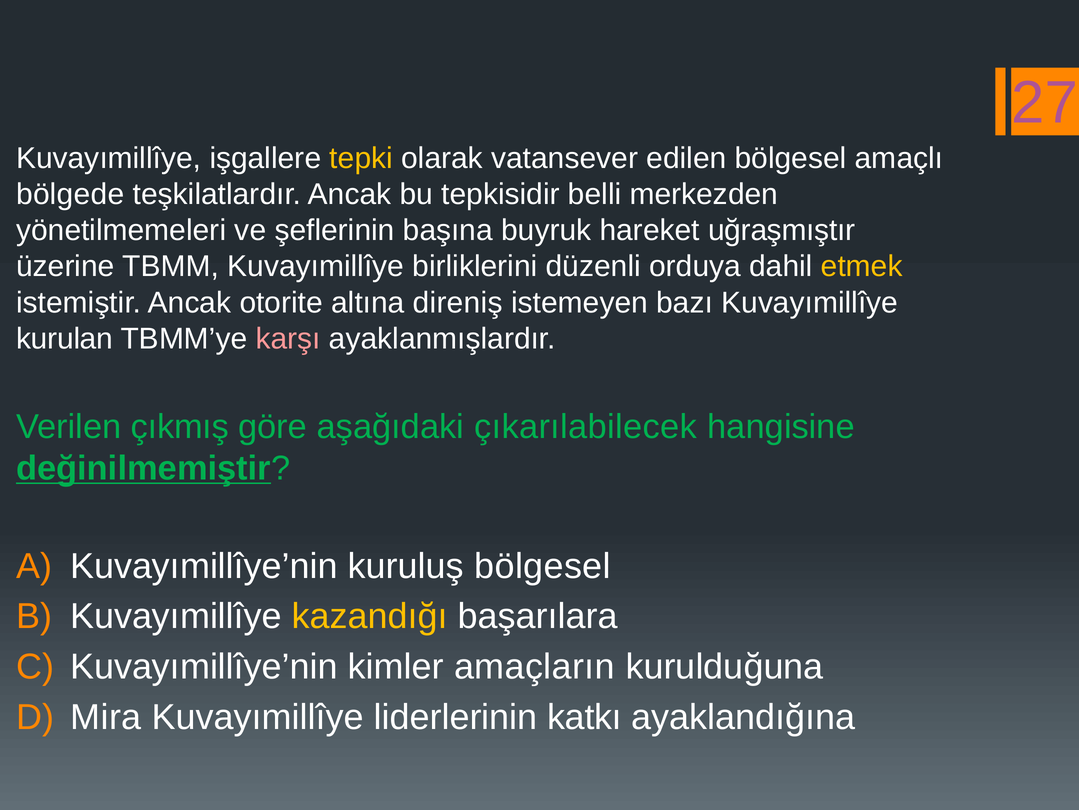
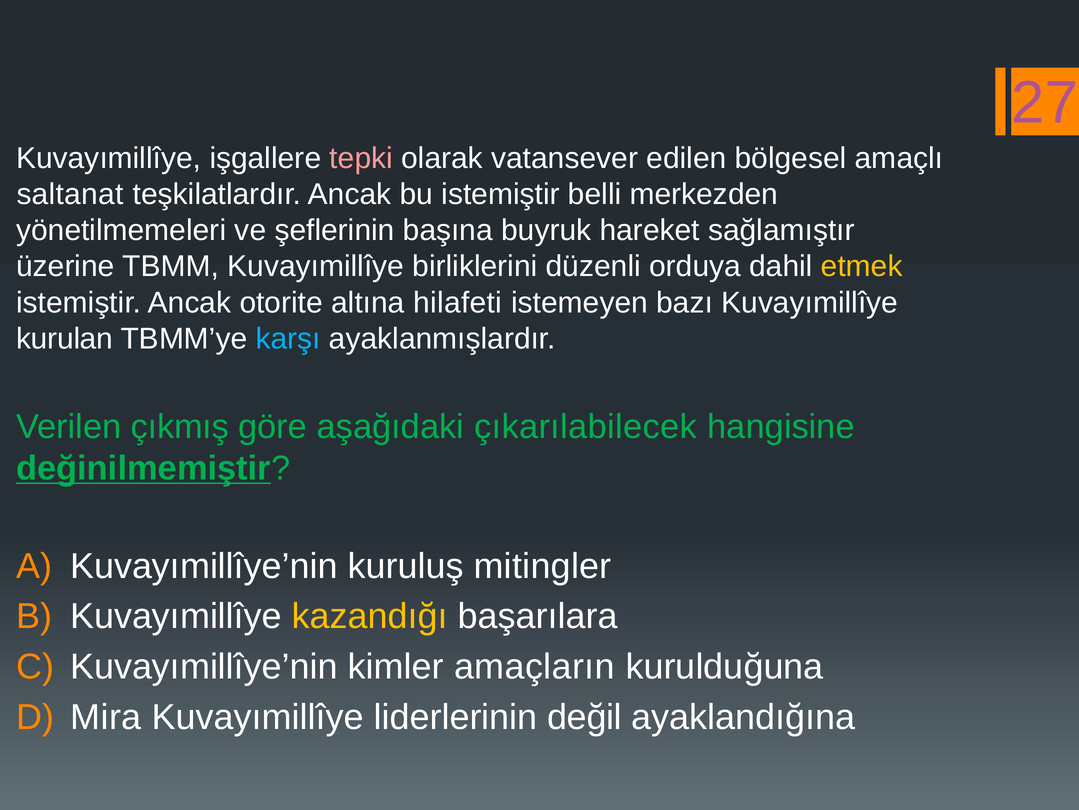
tepki colour: yellow -> pink
bölgede: bölgede -> saltanat
bu tepkisidir: tepkisidir -> istemiştir
uğraşmıştır: uğraşmıştır -> sağlamıştır
direniş: direniş -> hilafeti
karşı colour: pink -> light blue
kuruluş bölgesel: bölgesel -> mitingler
katkı: katkı -> değil
